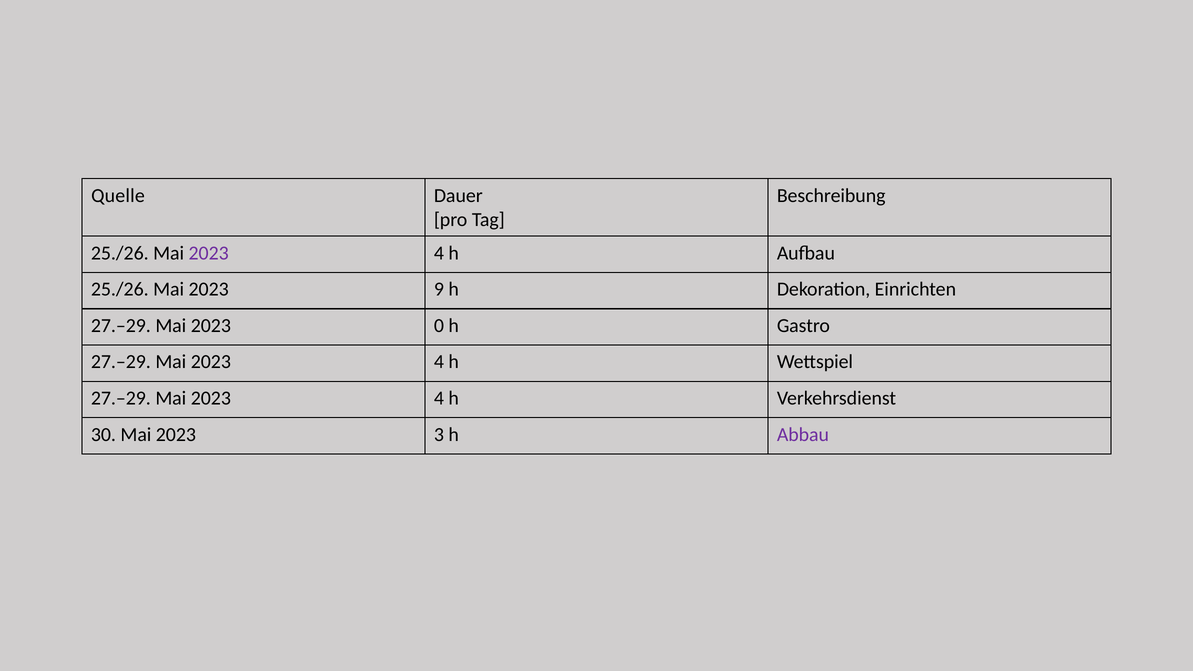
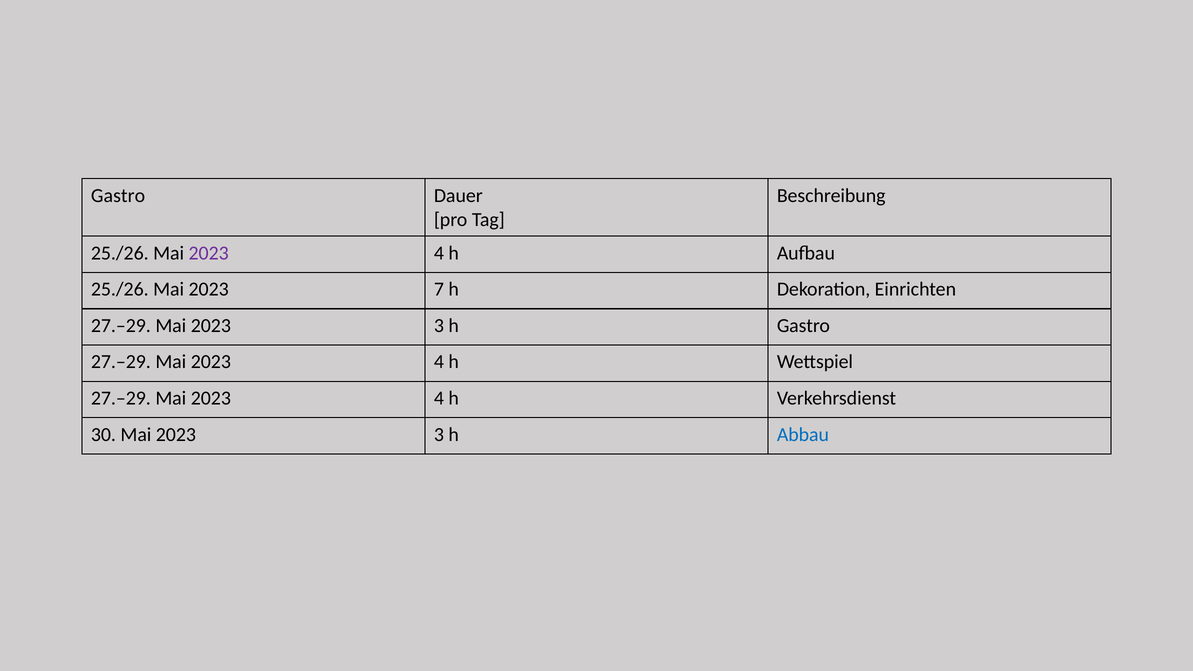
Quelle at (118, 196): Quelle -> Gastro
9: 9 -> 7
27.–29 Mai 2023 0: 0 -> 3
Abbau colour: purple -> blue
